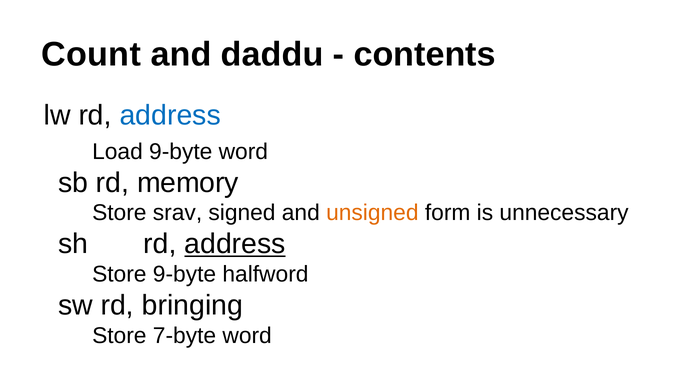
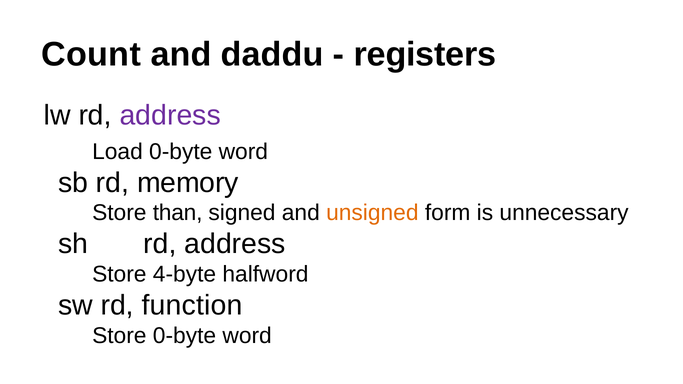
contents: contents -> registers
address at (170, 116) colour: blue -> purple
Load 9-byte: 9-byte -> 0-byte
srav: srav -> than
address at (235, 244) underline: present -> none
Store 9-byte: 9-byte -> 4-byte
bringing: bringing -> function
Store 7-byte: 7-byte -> 0-byte
